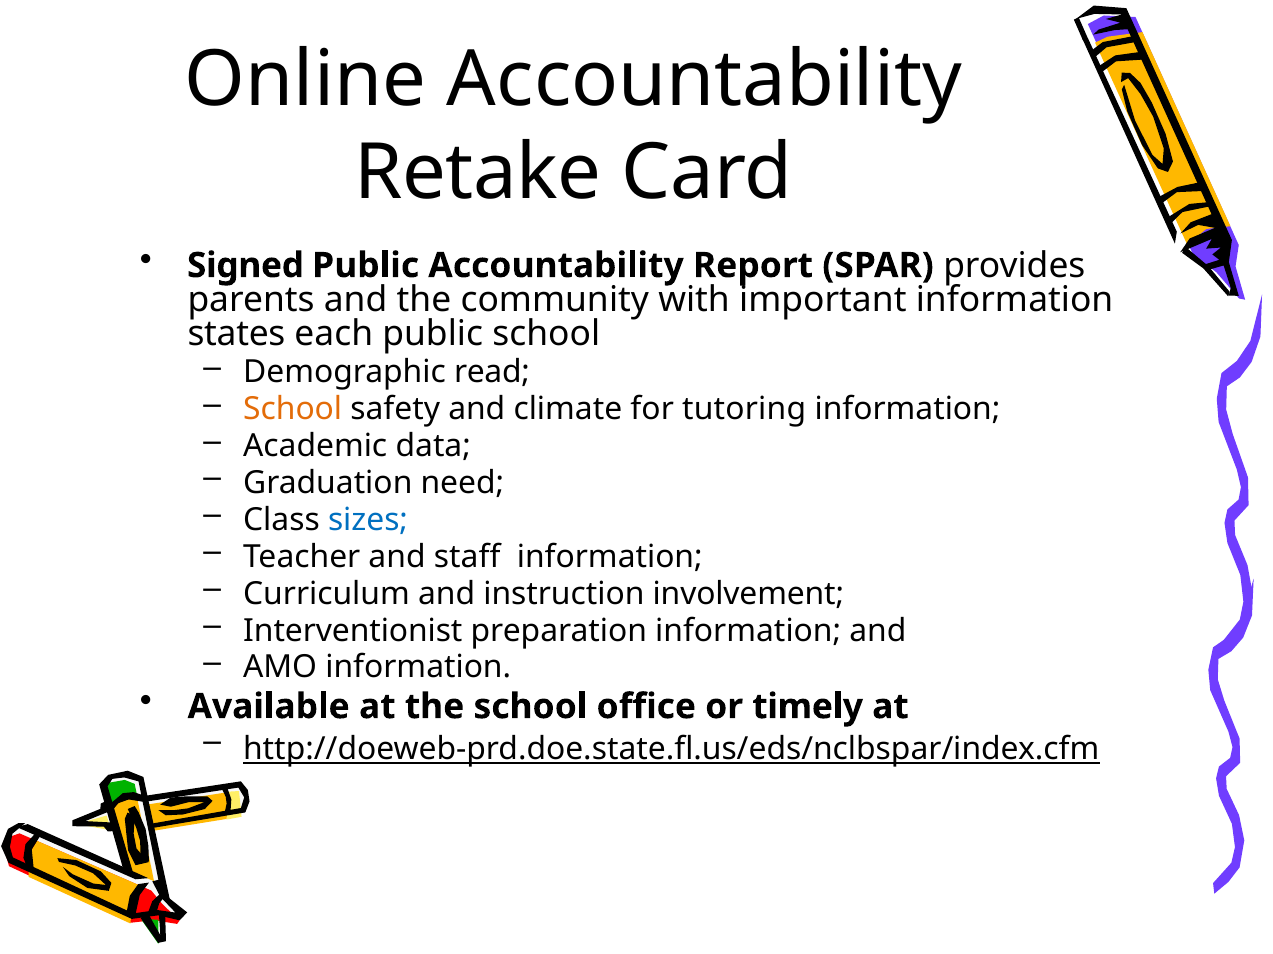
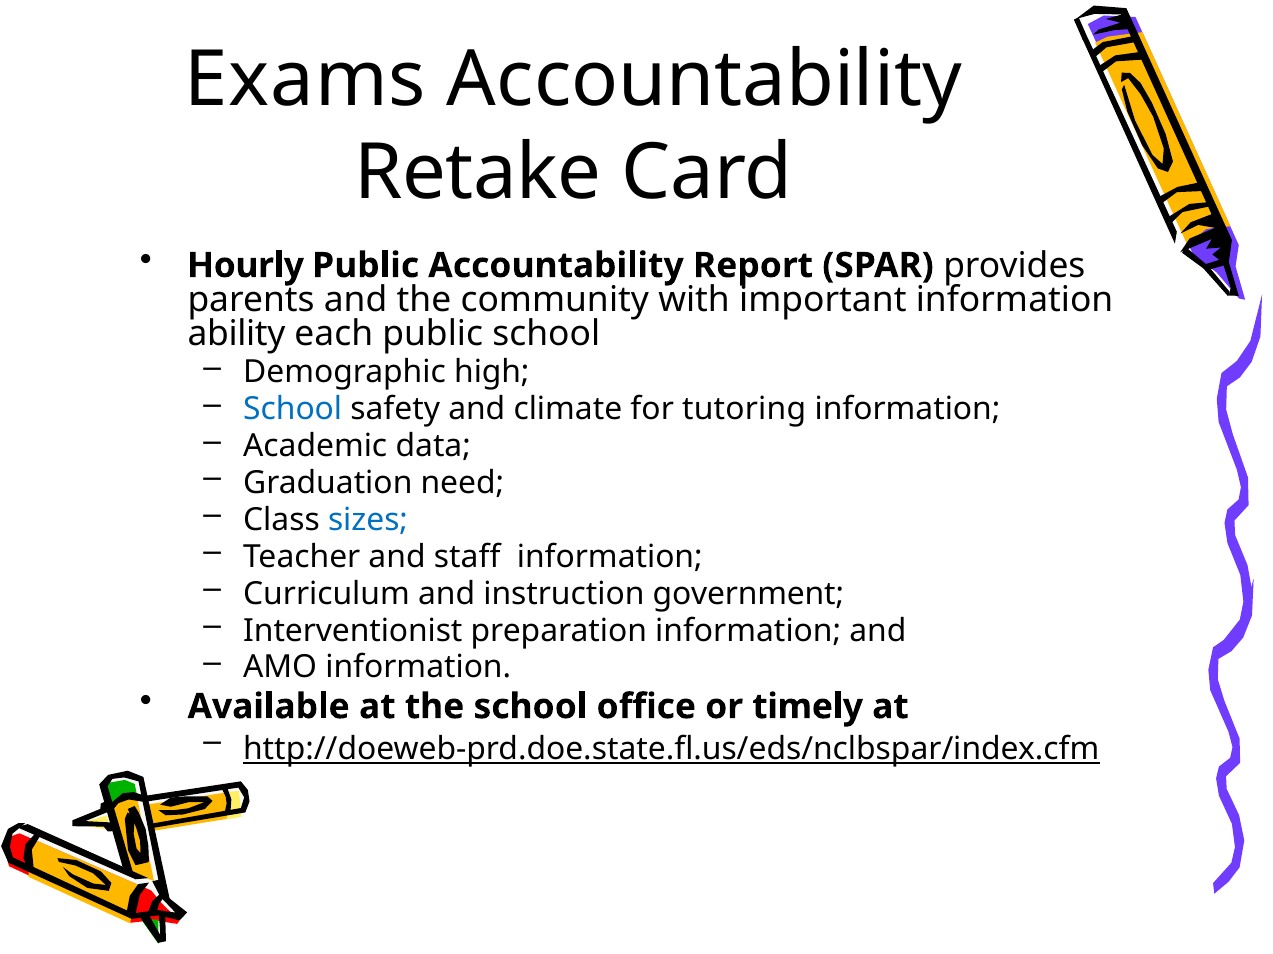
Online: Online -> Exams
Signed: Signed -> Hourly
states: states -> ability
read: read -> high
School at (293, 409) colour: orange -> blue
involvement: involvement -> government
